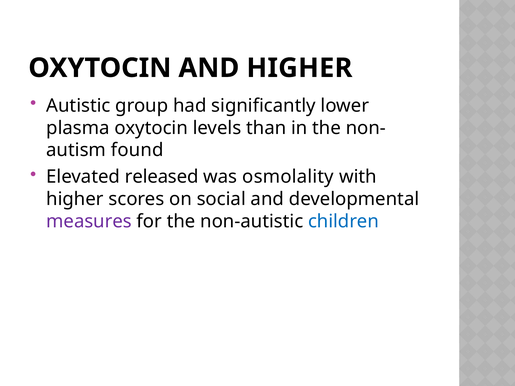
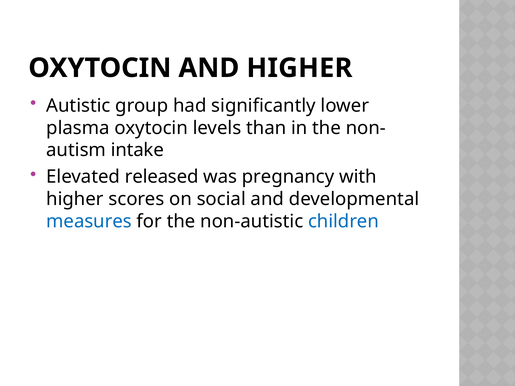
found: found -> intake
osmolality: osmolality -> pregnancy
measures colour: purple -> blue
